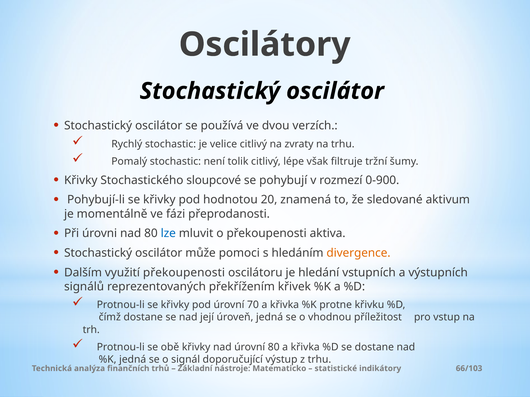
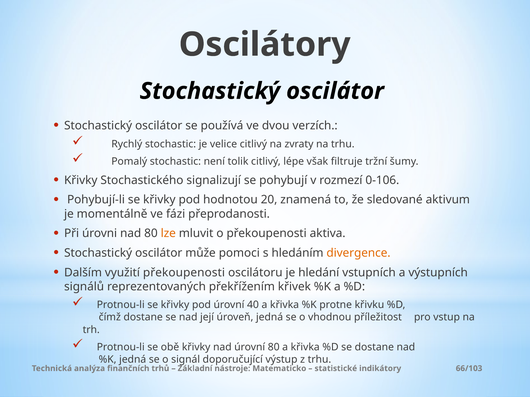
sloupcové: sloupcové -> signalizují
0-900: 0-900 -> 0-106
lze colour: blue -> orange
70: 70 -> 40
